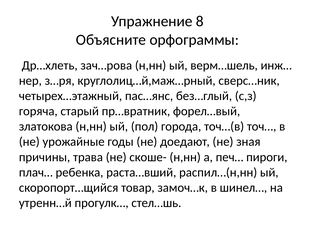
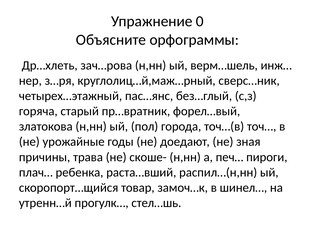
8: 8 -> 0
